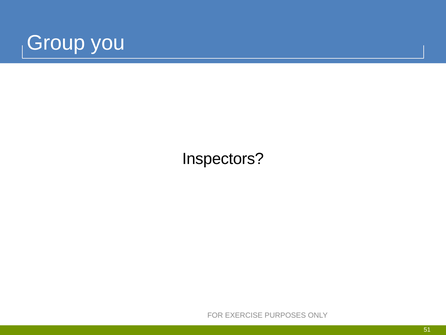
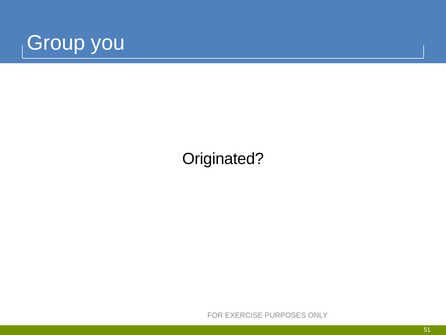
Inspectors: Inspectors -> Originated
